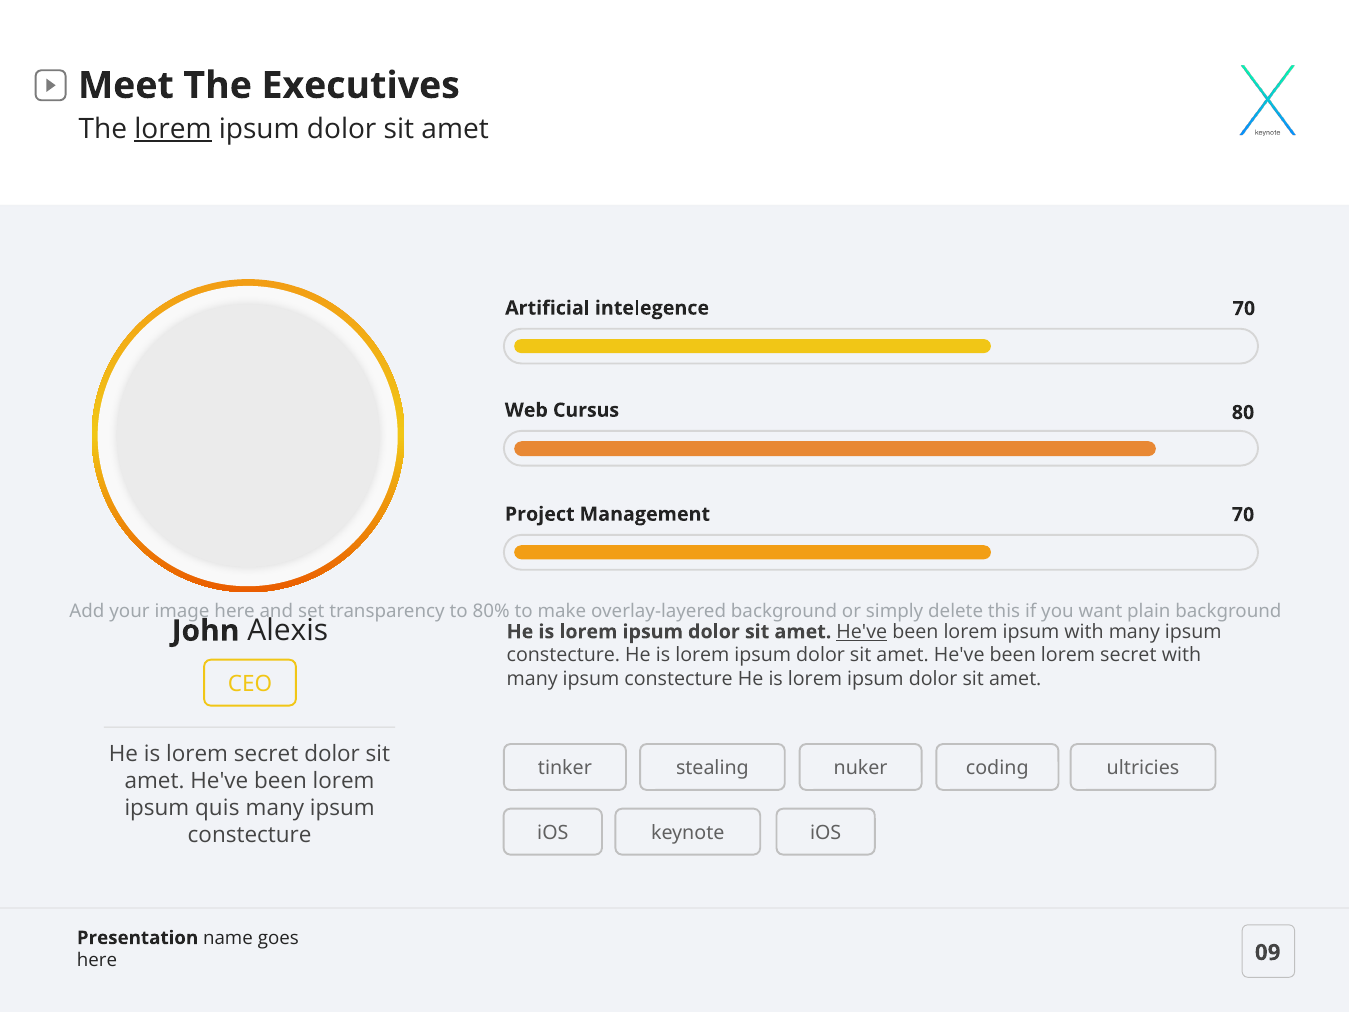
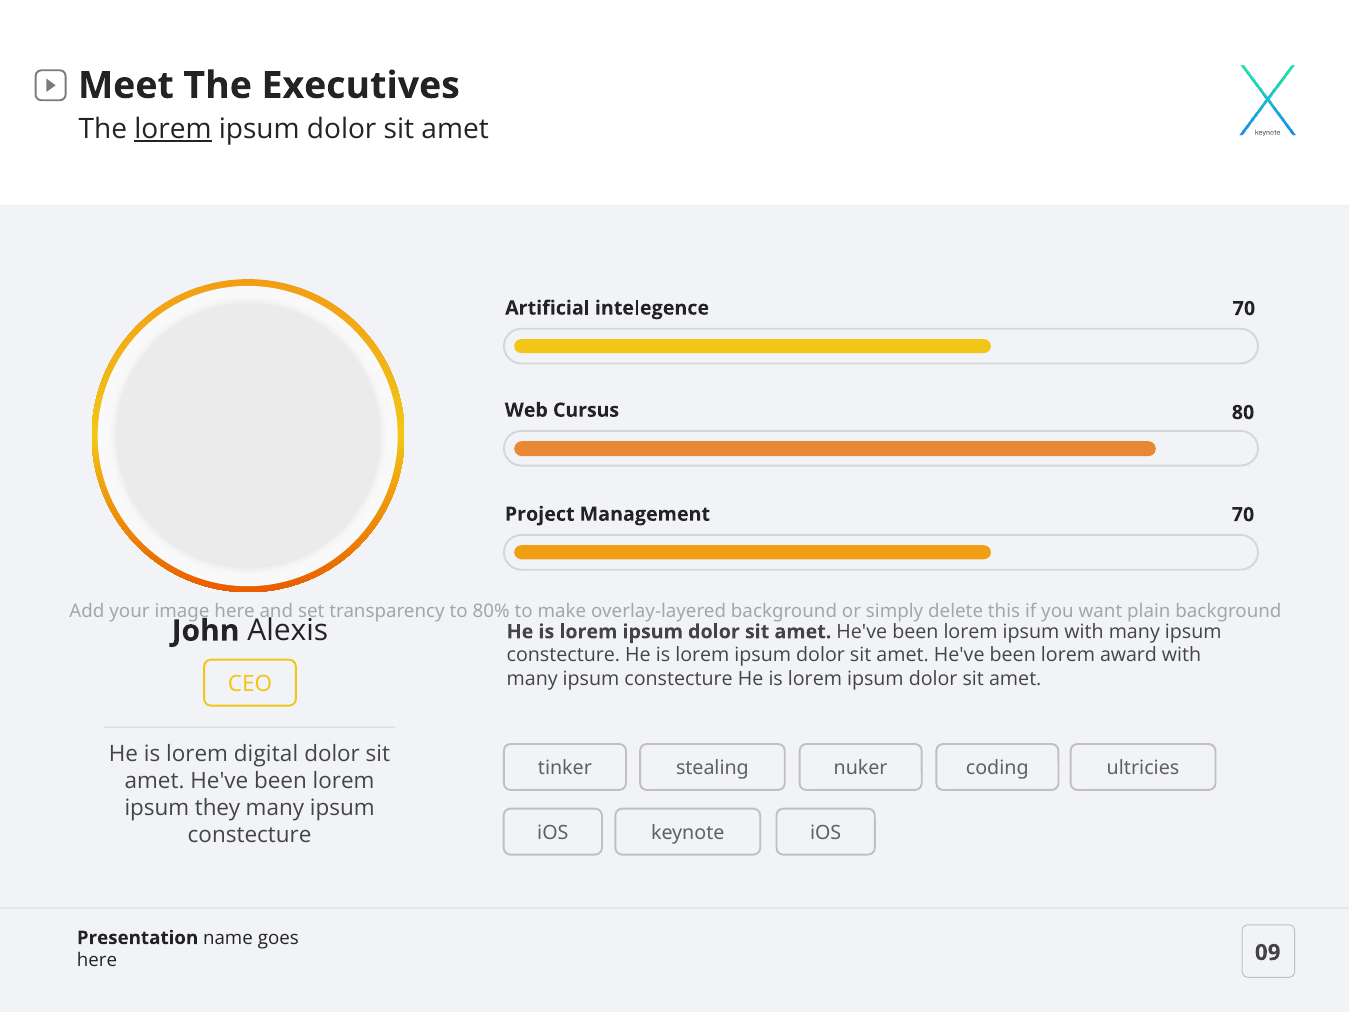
He've at (862, 632) underline: present -> none
been lorem secret: secret -> award
is lorem secret: secret -> digital
quis: quis -> they
